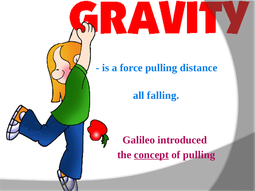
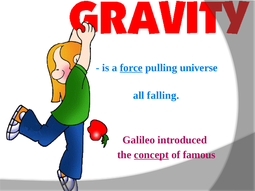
force underline: none -> present
distance: distance -> universe
of pulling: pulling -> famous
